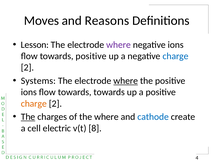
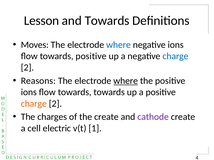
Moves: Moves -> Lesson
and Reasons: Reasons -> Towards
Lesson: Lesson -> Moves
where at (118, 45) colour: purple -> blue
Systems: Systems -> Reasons
The at (28, 117) underline: present -> none
the where: where -> create
cathode colour: blue -> purple
8: 8 -> 1
